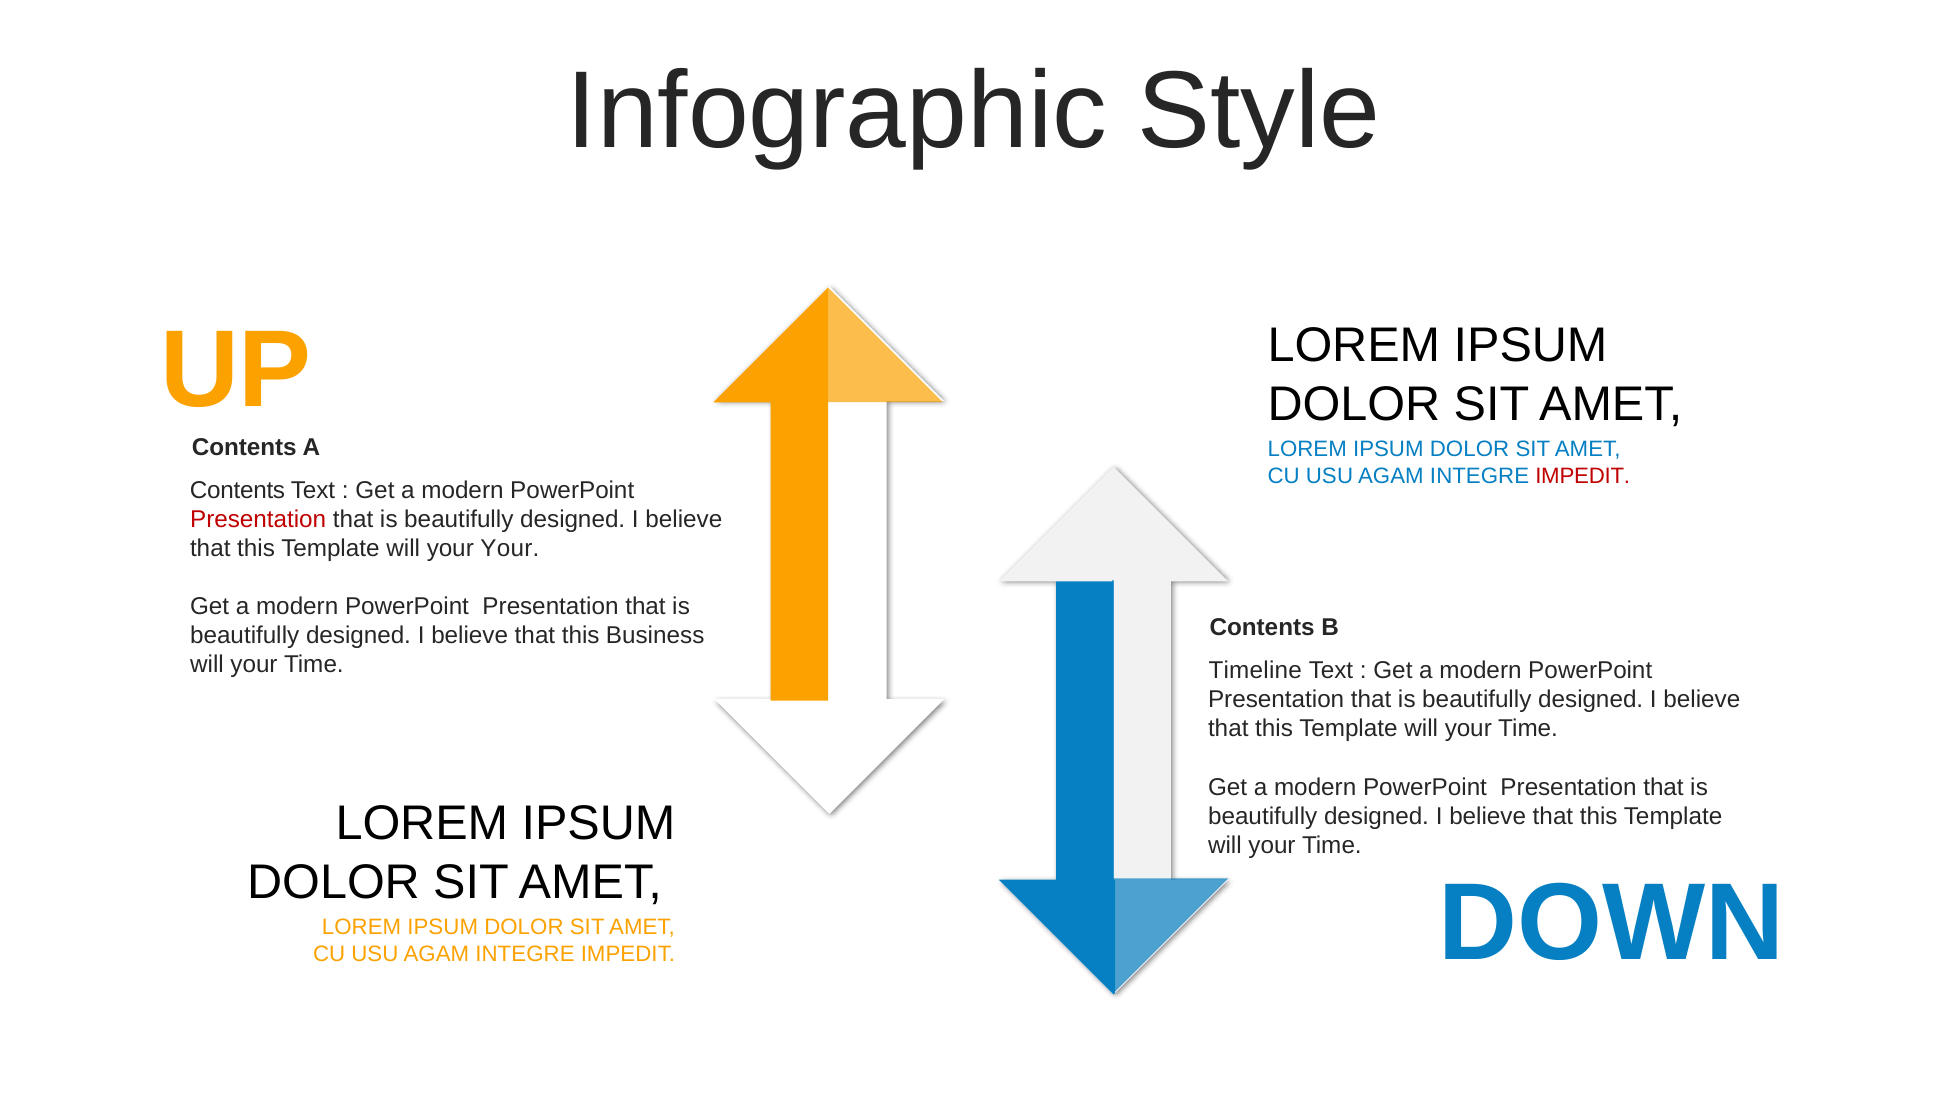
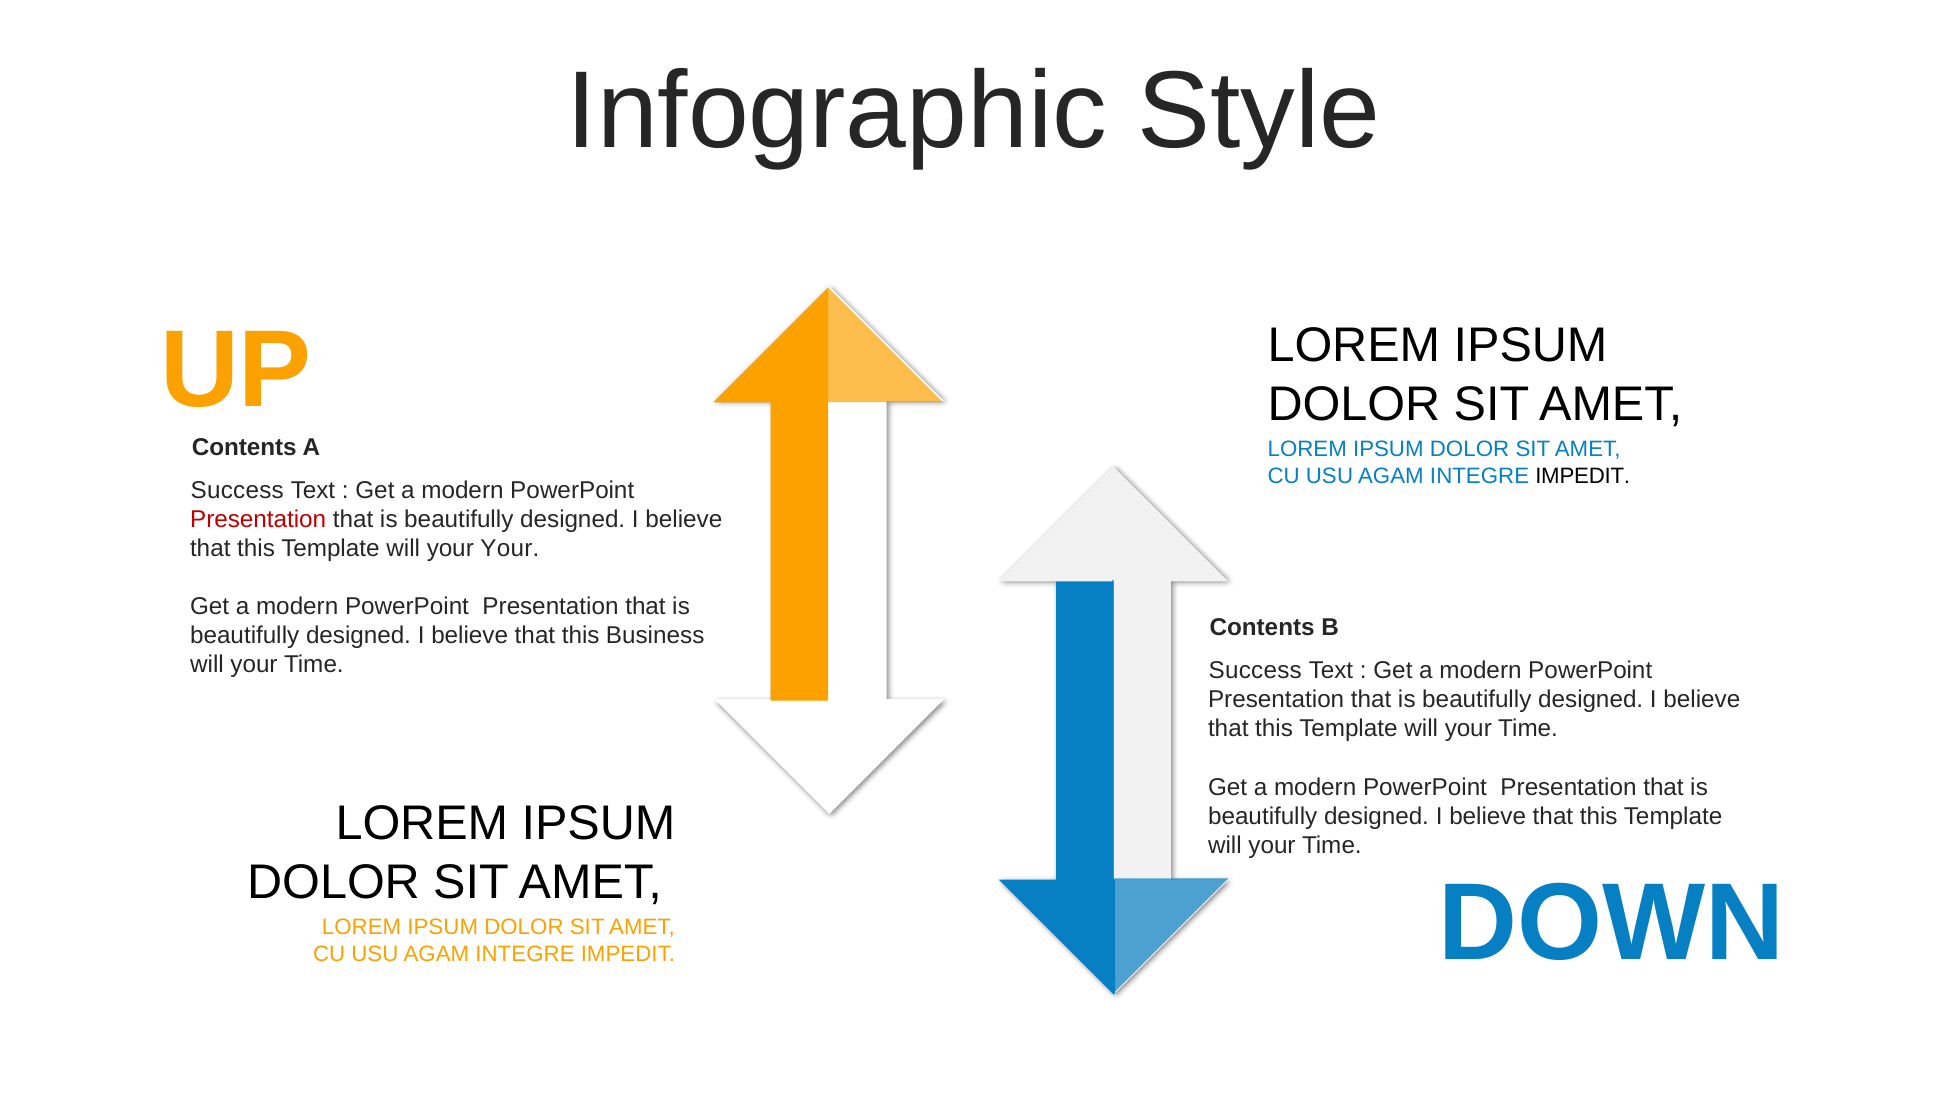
IMPEDIT at (1583, 476) colour: red -> black
Contents at (237, 490): Contents -> Success
Timeline at (1255, 670): Timeline -> Success
